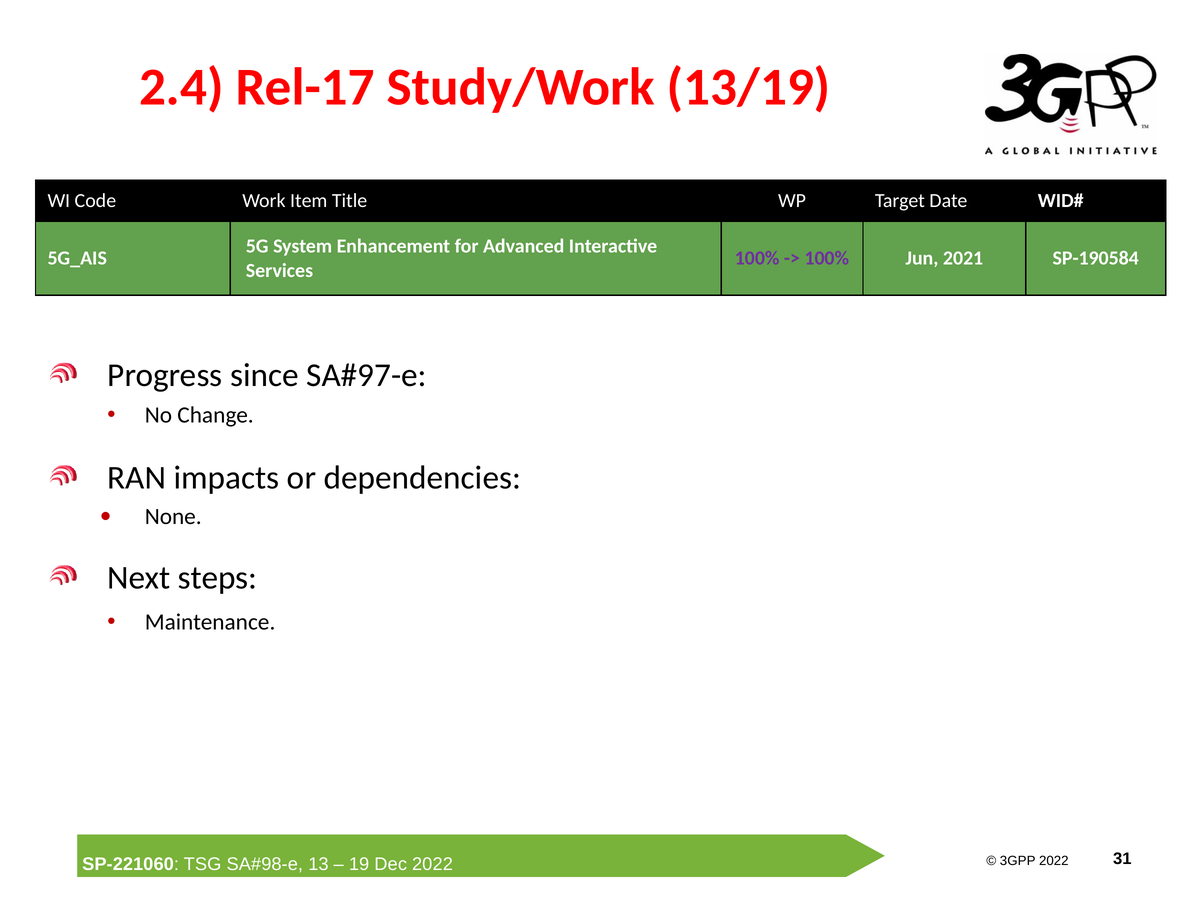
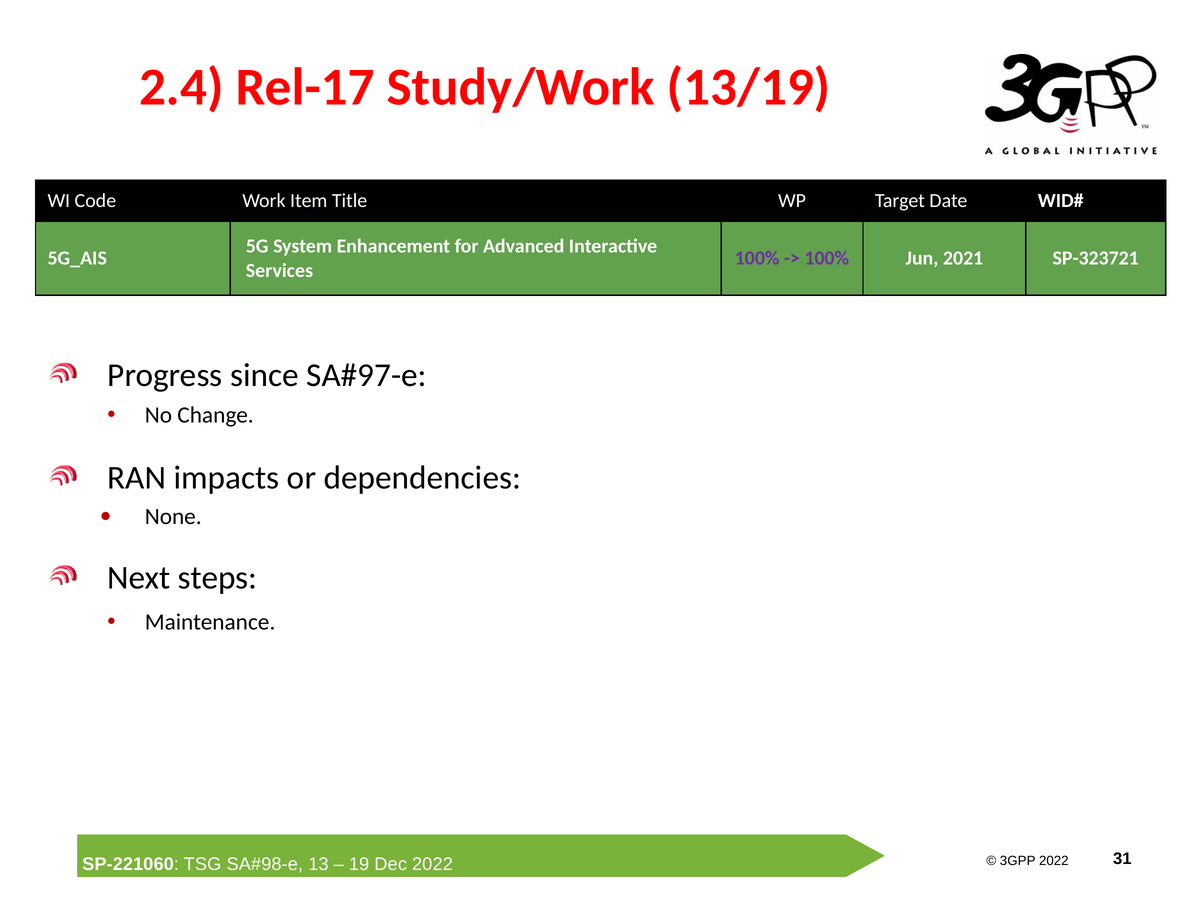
SP-190584: SP-190584 -> SP-323721
